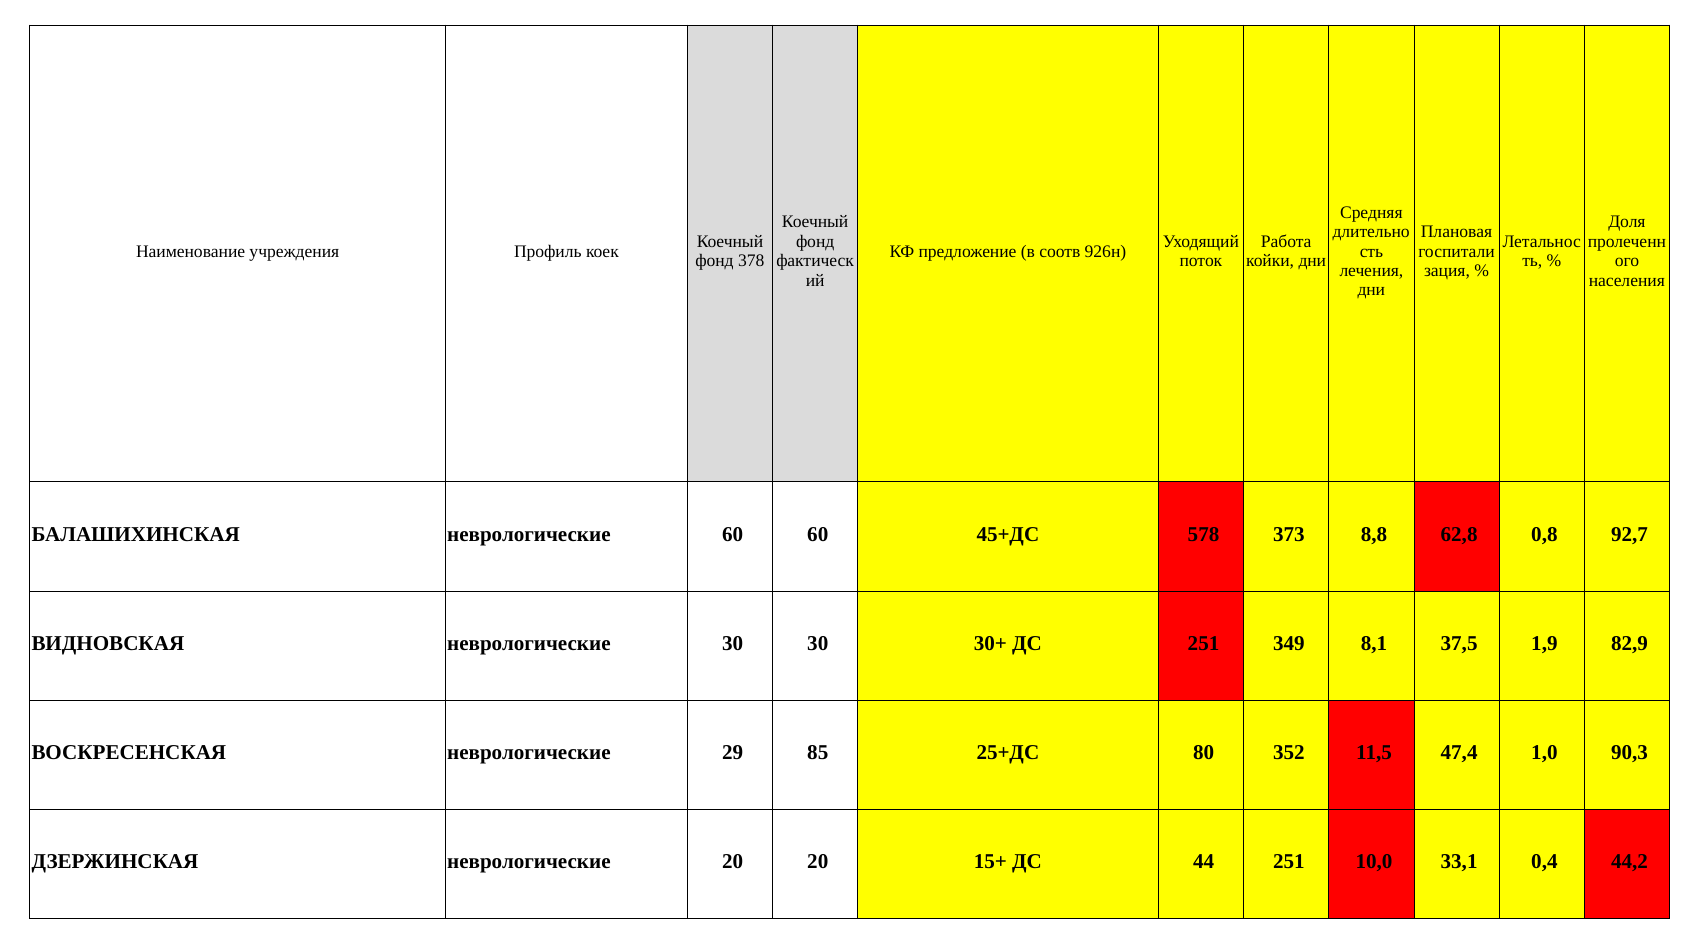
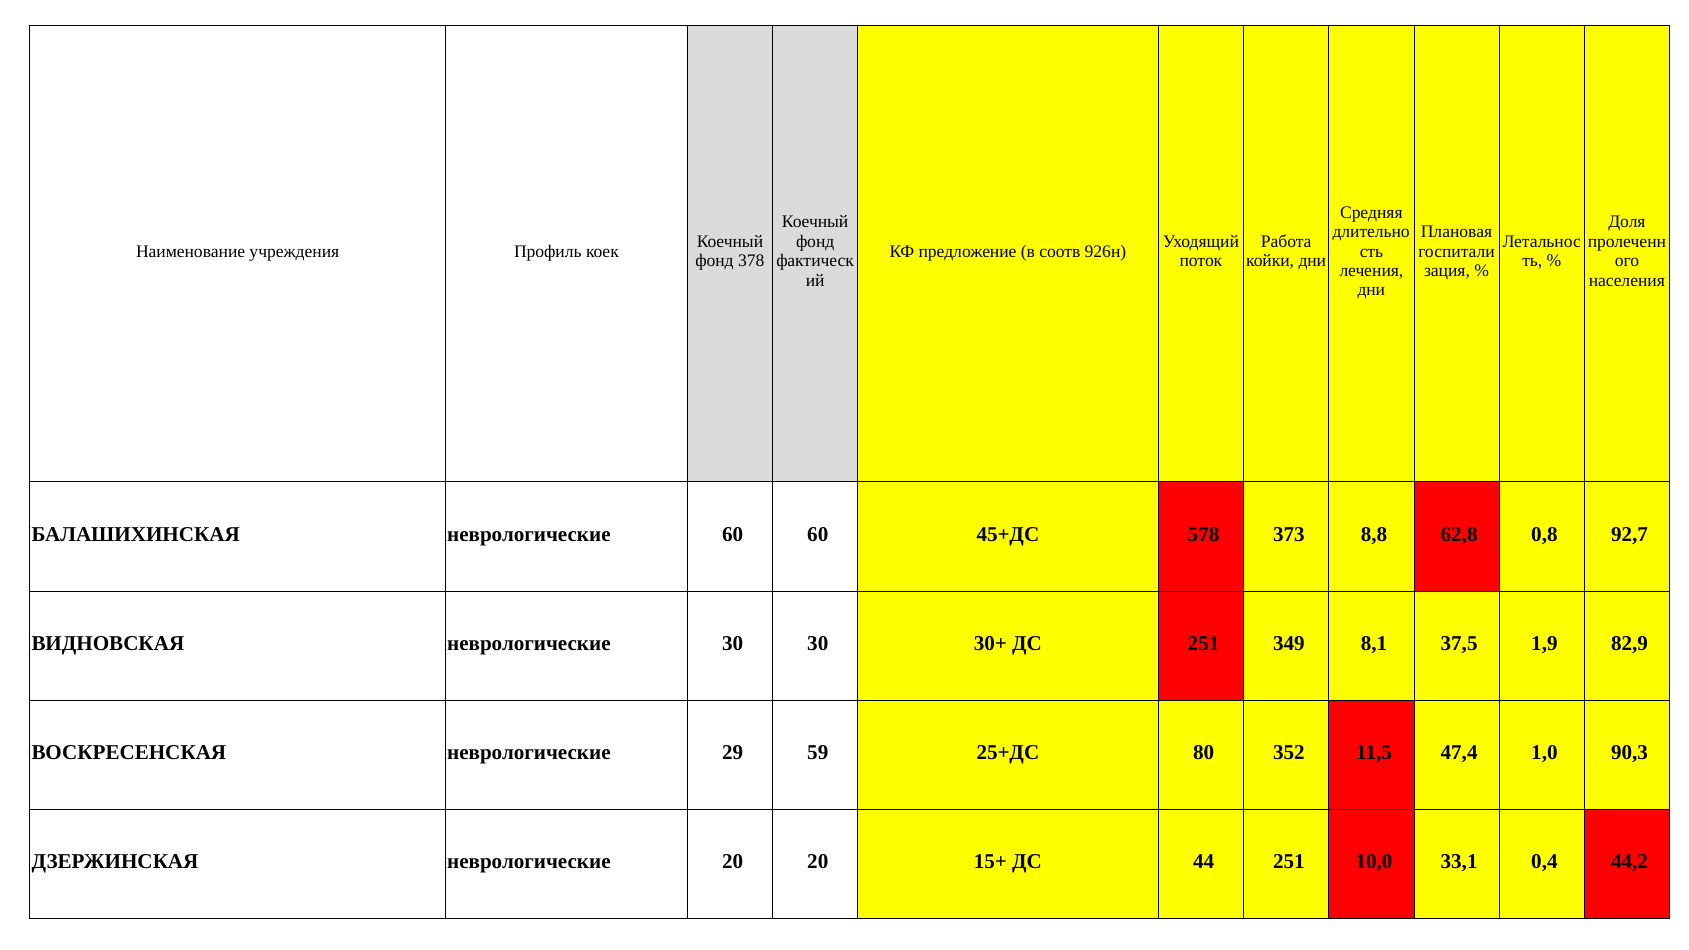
85: 85 -> 59
